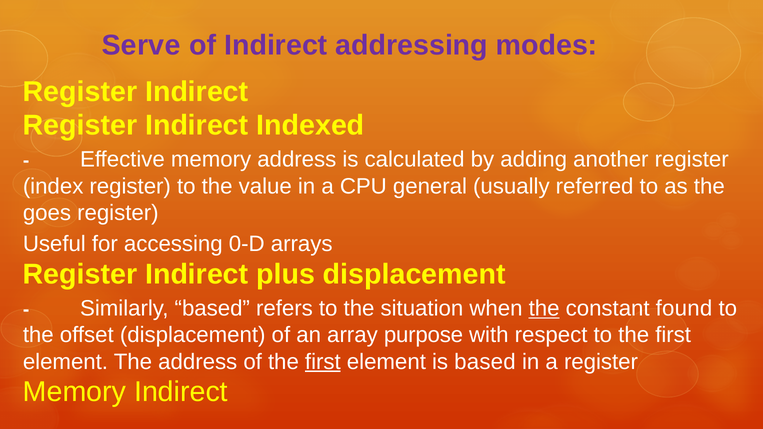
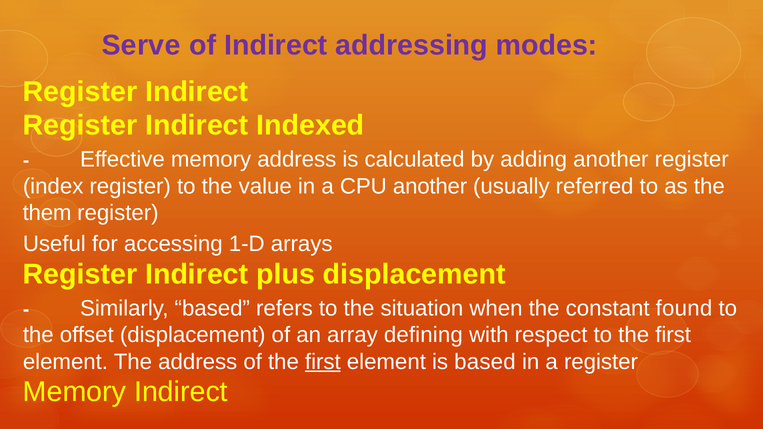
CPU general: general -> another
goes: goes -> them
0-D: 0-D -> 1-D
the at (544, 309) underline: present -> none
purpose: purpose -> defining
